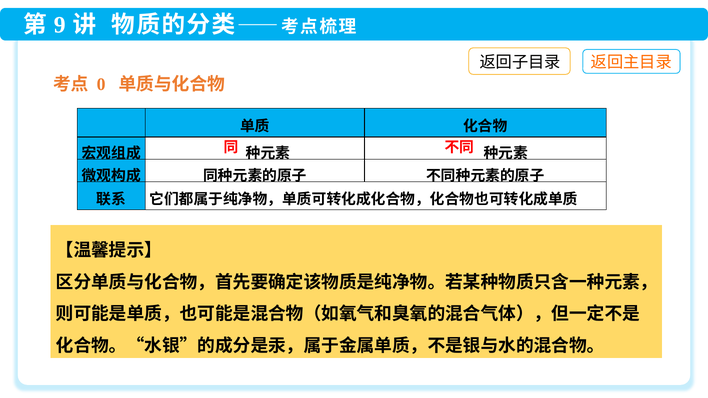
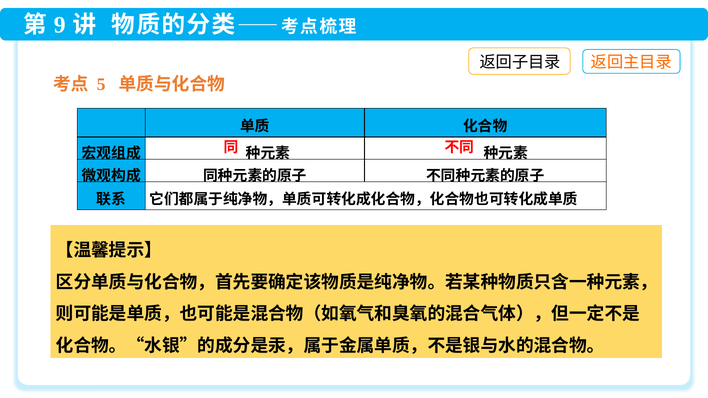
0: 0 -> 5
